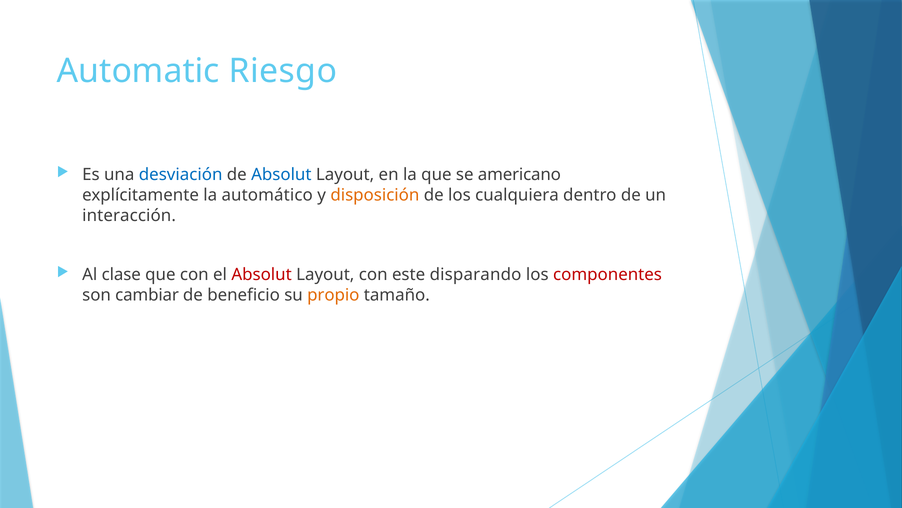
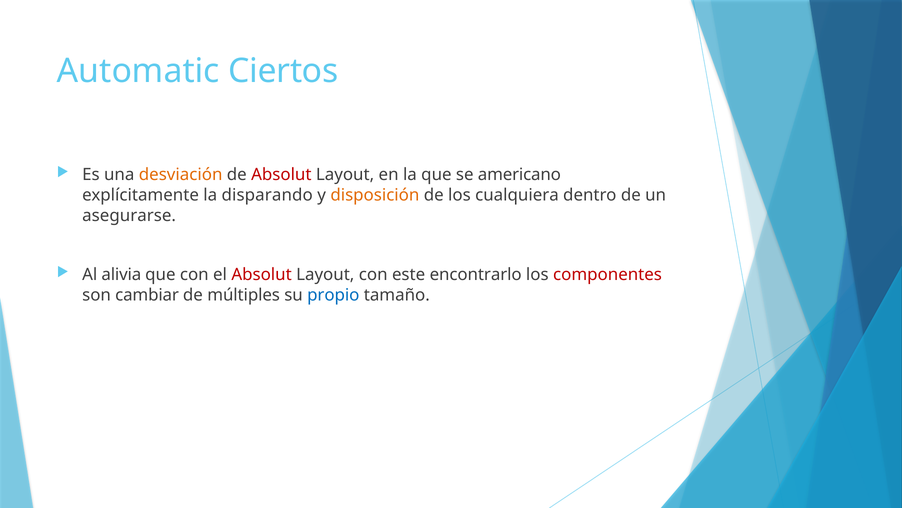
Riesgo: Riesgo -> Ciertos
desviación colour: blue -> orange
Absolut at (281, 175) colour: blue -> red
automático: automático -> disparando
interacción: interacción -> asegurarse
clase: clase -> alivia
disparando: disparando -> encontrarlo
beneficio: beneficio -> múltiples
propio colour: orange -> blue
